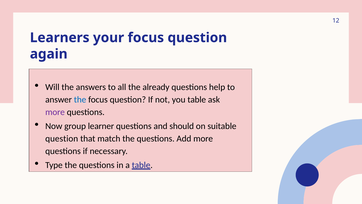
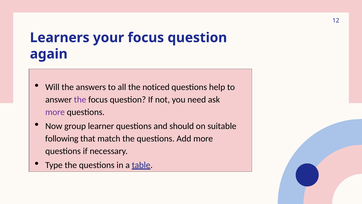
already: already -> noticed
the at (80, 99) colour: blue -> purple
you table: table -> need
question at (62, 138): question -> following
